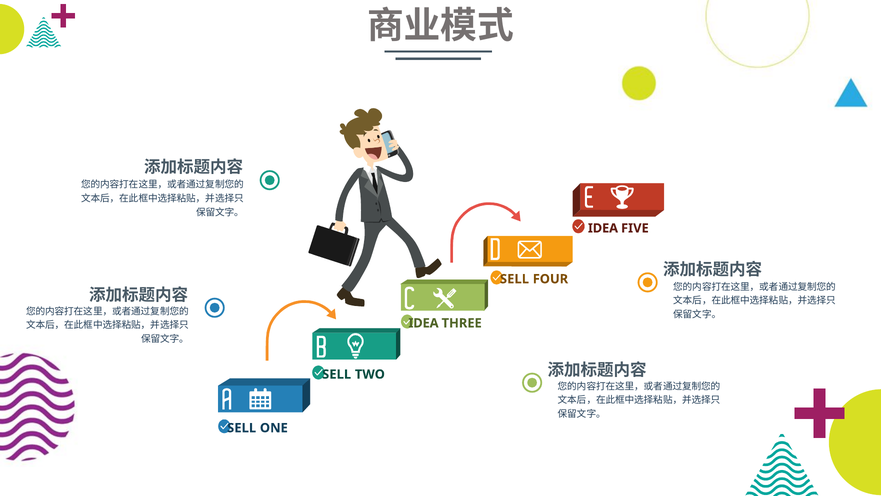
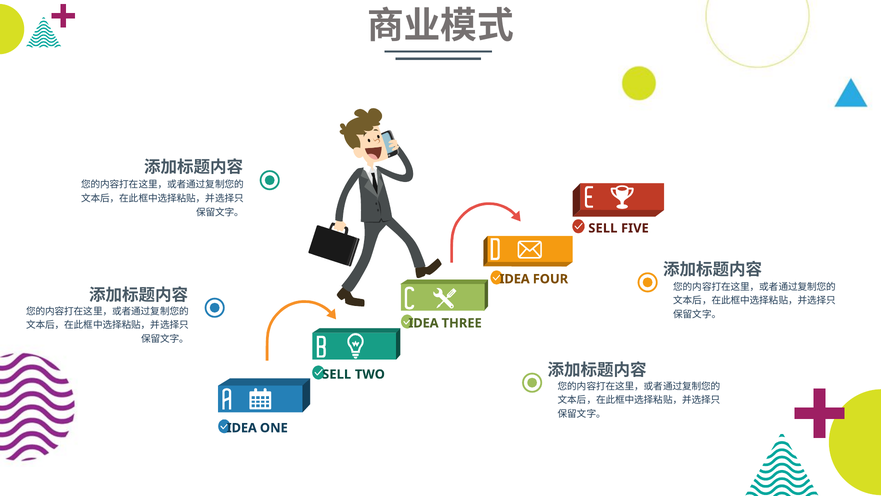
IDEA at (603, 228): IDEA -> SELL
SELL at (514, 279): SELL -> IDEA
SELL at (242, 428): SELL -> IDEA
